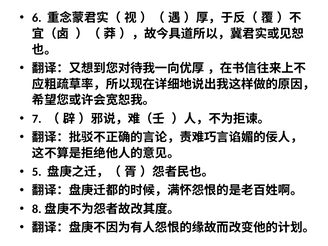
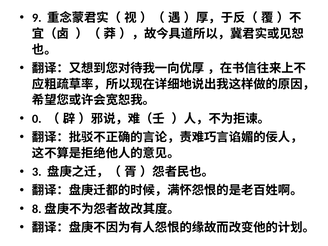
6: 6 -> 9
7: 7 -> 0
5: 5 -> 3
